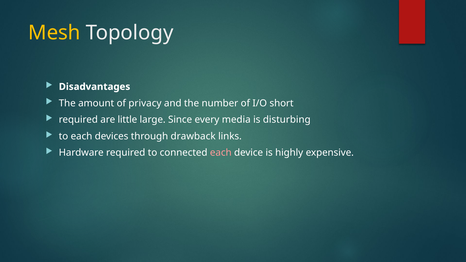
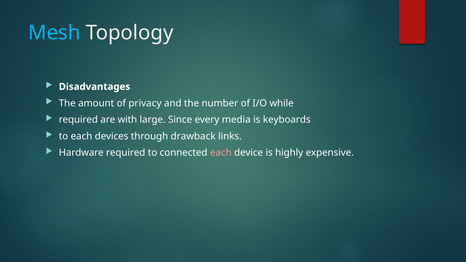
Mesh colour: yellow -> light blue
short: short -> while
little: little -> with
disturbing: disturbing -> keyboards
